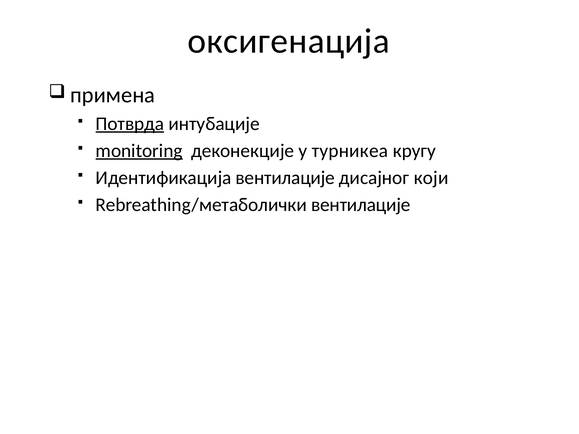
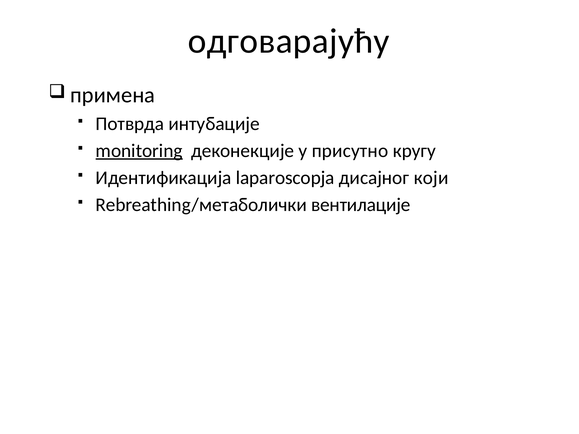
оксигенација: оксигенација -> одговарајућу
Потврда underline: present -> none
турникеа: турникеа -> присутно
Идентификација вентилације: вентилације -> laparoscopја
